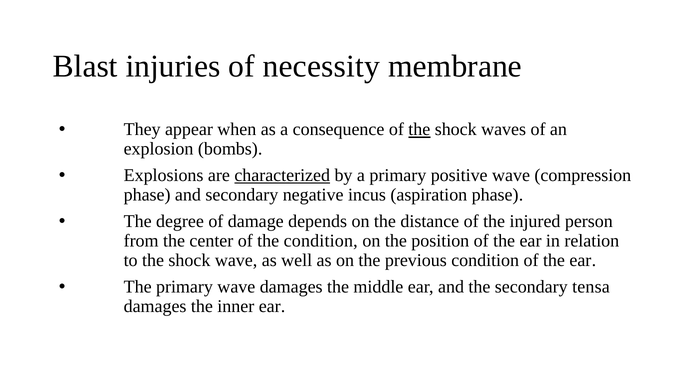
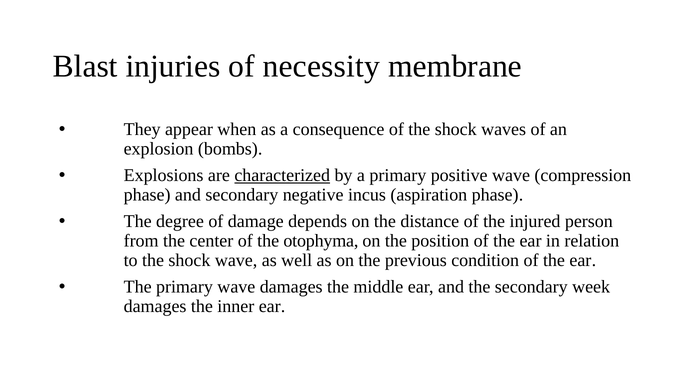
the at (419, 130) underline: present -> none
the condition: condition -> otophyma
tensa: tensa -> week
